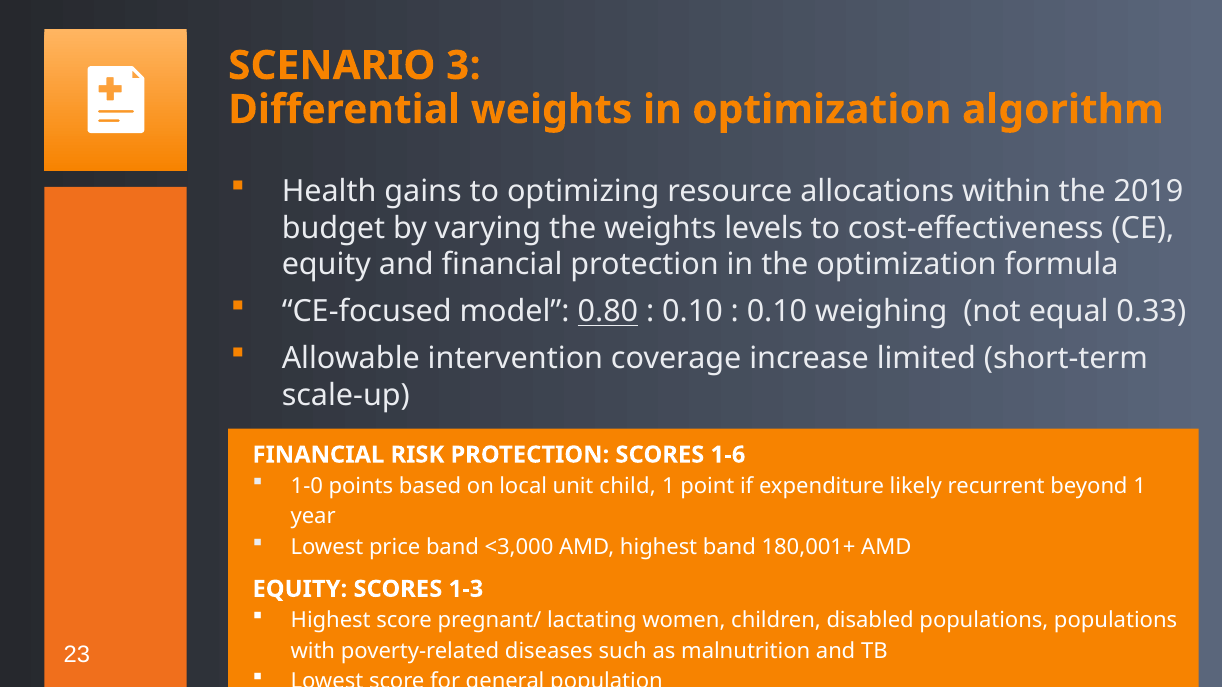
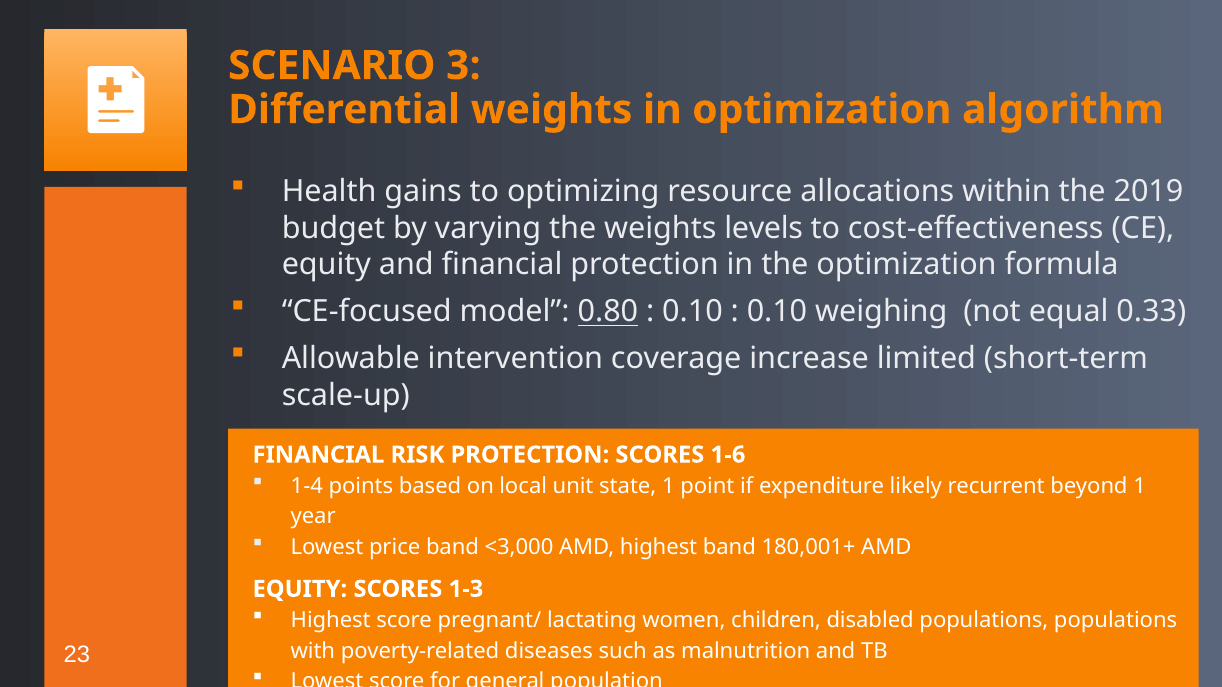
1-0: 1-0 -> 1-4
child: child -> state
